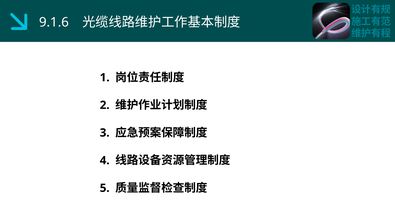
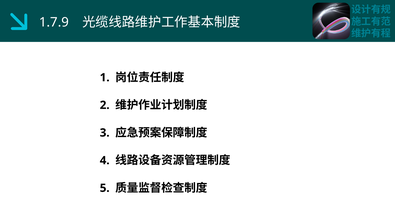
9.1.6: 9.1.6 -> 1.7.9
